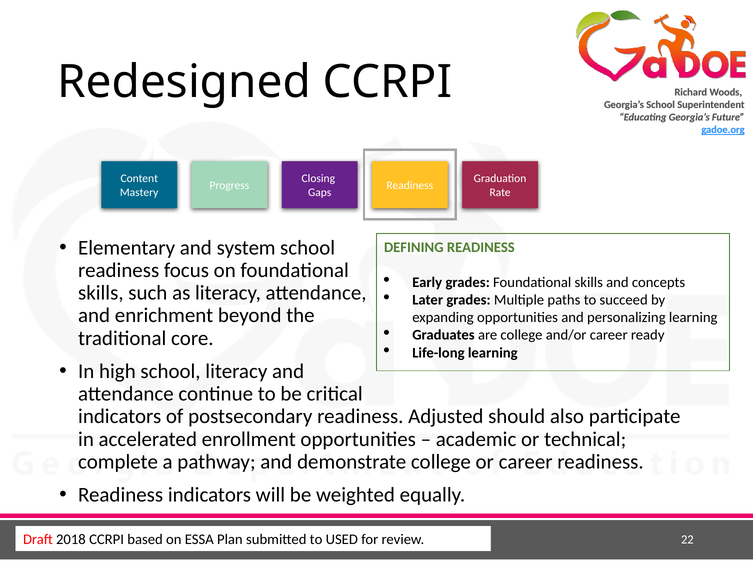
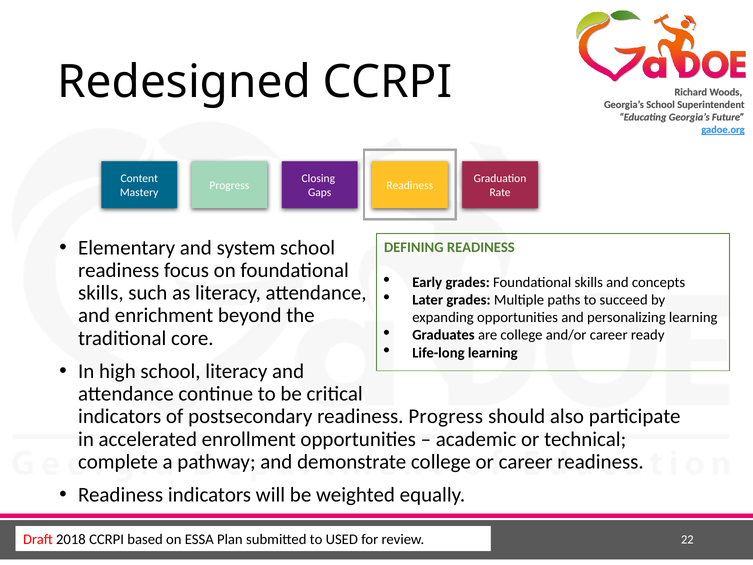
readiness Adjusted: Adjusted -> Progress
